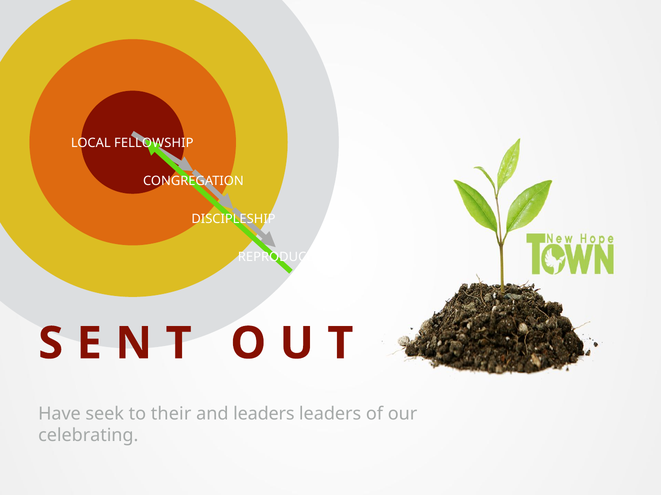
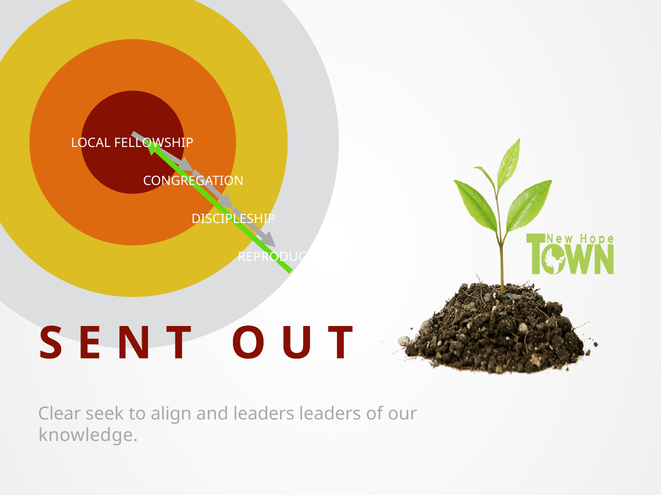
Have: Have -> Clear
their: their -> align
celebrating: celebrating -> knowledge
